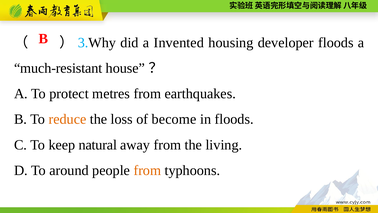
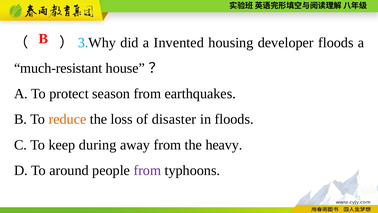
metres: metres -> season
become: become -> disaster
natural: natural -> during
living: living -> heavy
from at (147, 170) colour: orange -> purple
